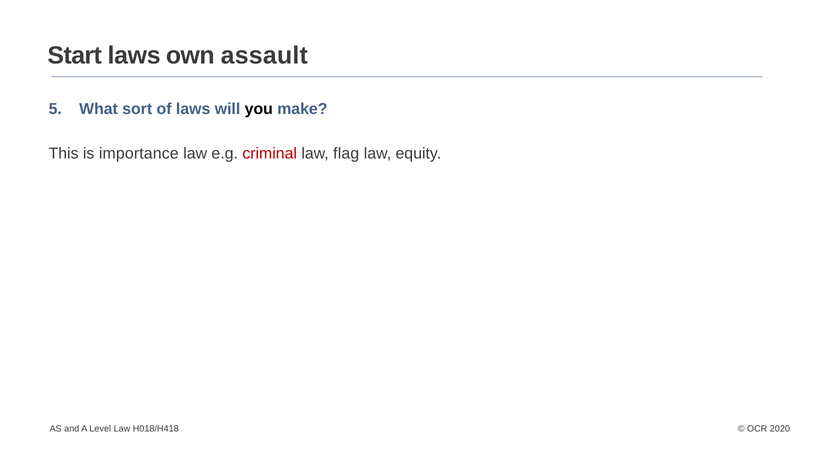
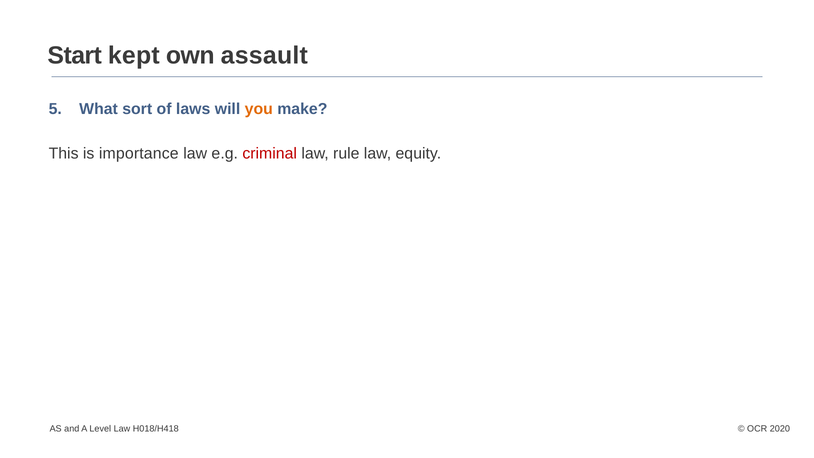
Start laws: laws -> kept
you colour: black -> orange
flag: flag -> rule
